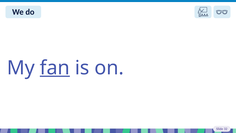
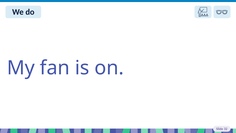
fan underline: present -> none
